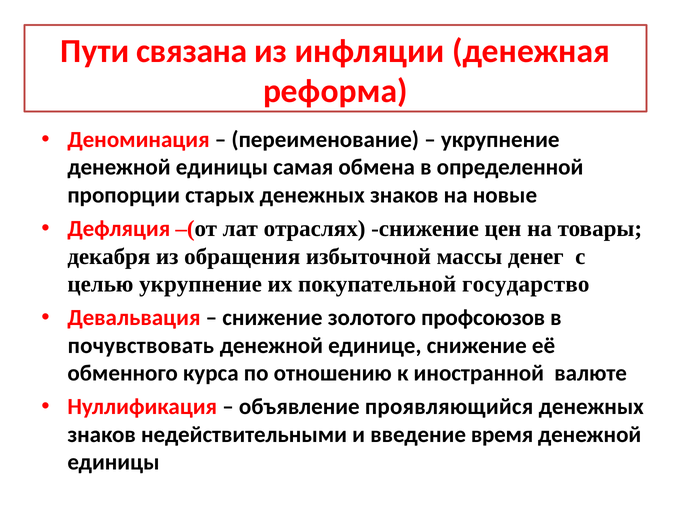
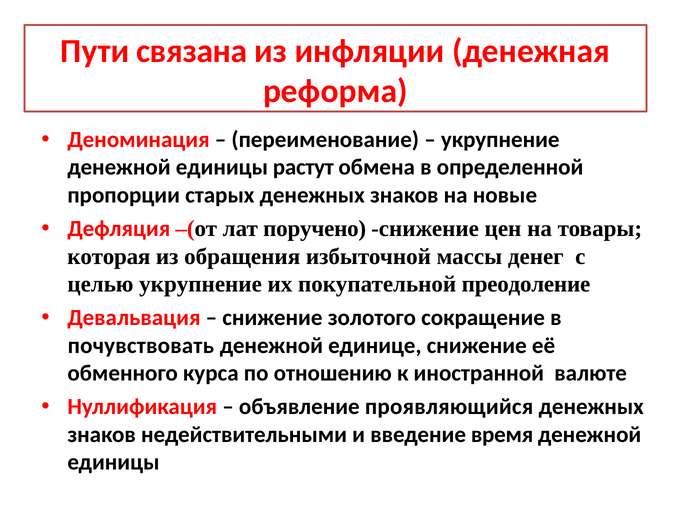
самая: самая -> растут
отраслях: отраслях -> поручено
декабря: декабря -> которая
государство: государство -> преодоление
профсоюзов: профсоюзов -> сокращение
